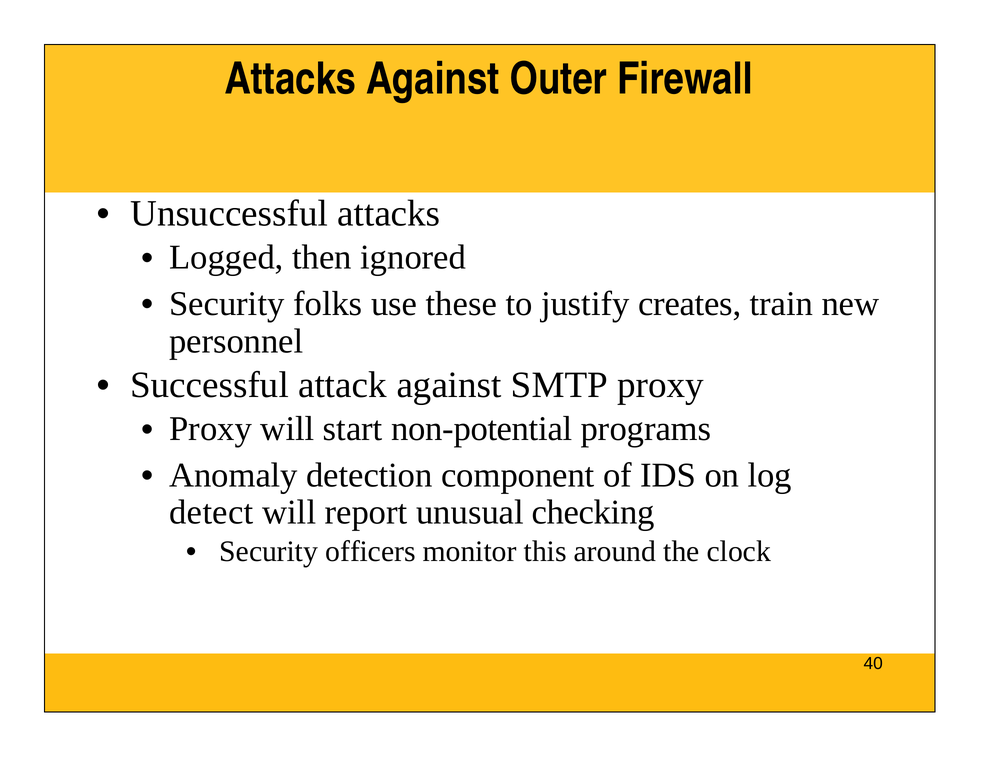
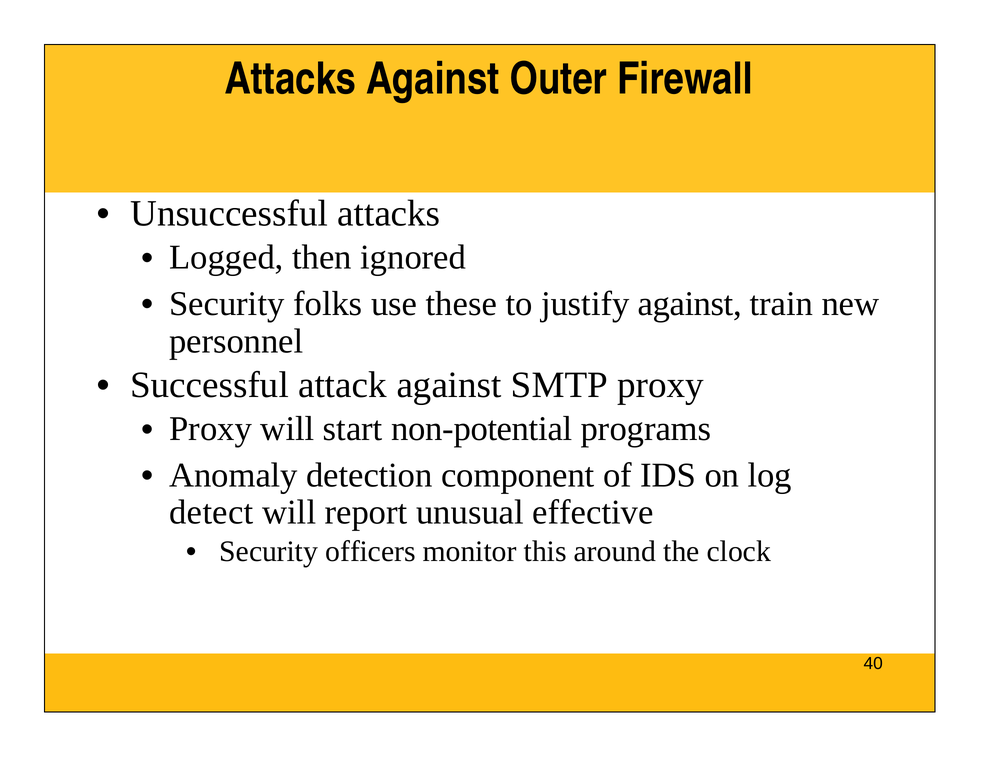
justify creates: creates -> against
checking: checking -> effective
